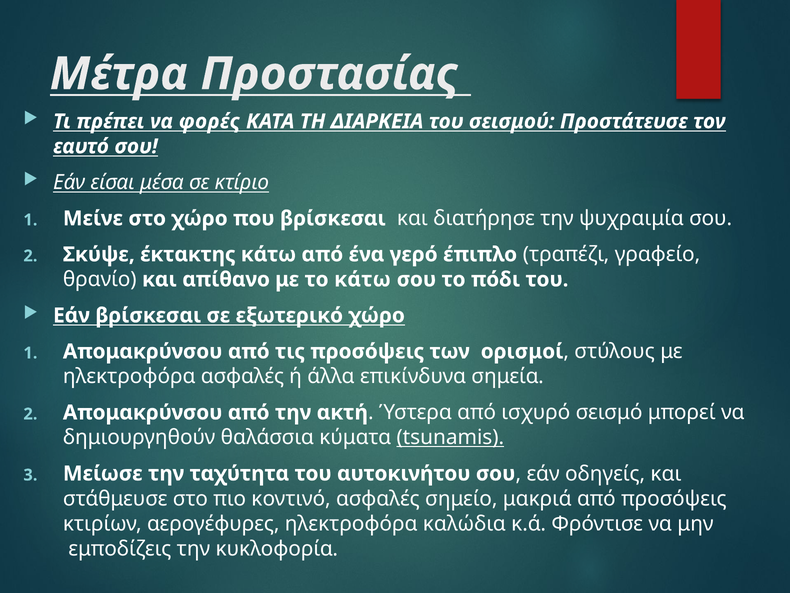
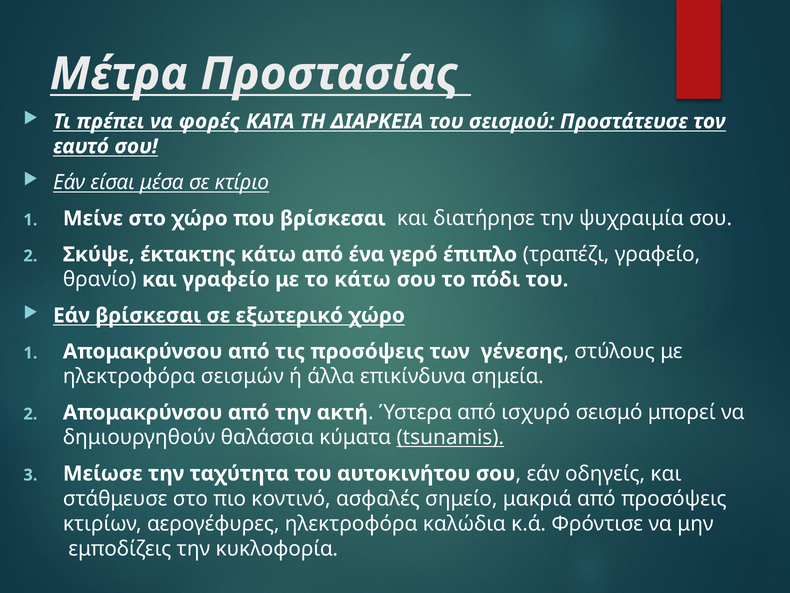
και απίθανο: απίθανο -> γραφείο
βρίσκεσαι at (148, 315) underline: none -> present
ορισμοί: ορισμοί -> γένεσης
ηλεκτροφόρα ασφαλές: ασφαλές -> σεισμών
